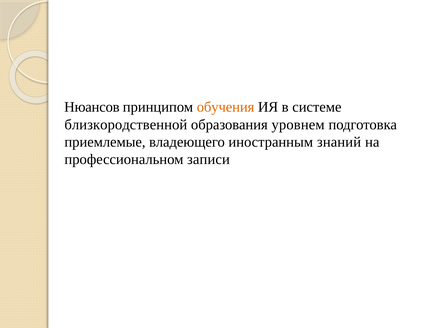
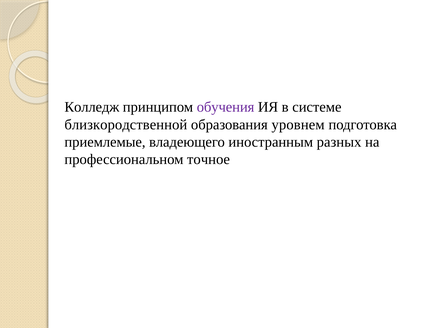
Нюансов: Нюансов -> Колледж
обучения colour: orange -> purple
знаний: знаний -> разных
записи: записи -> точное
